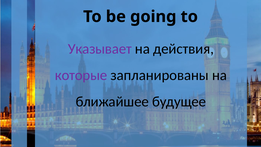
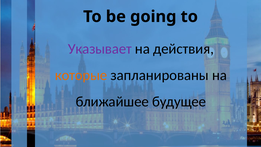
которые colour: purple -> orange
